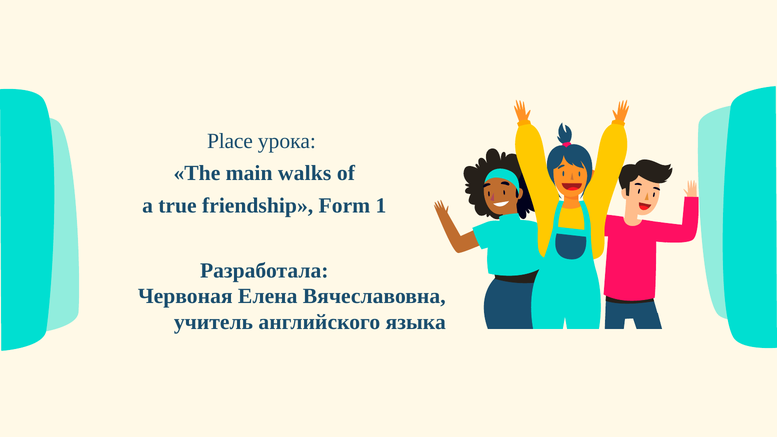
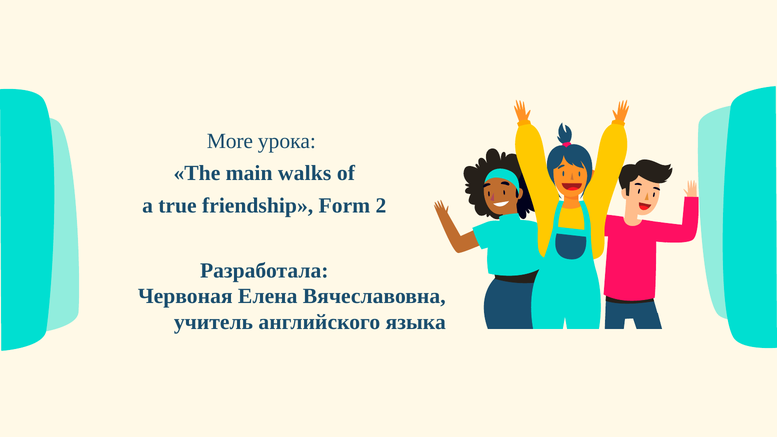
Place: Place -> More
1: 1 -> 2
